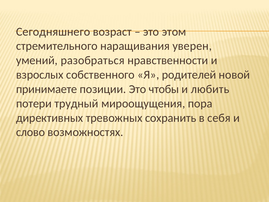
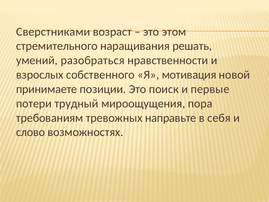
Сегодняшнего: Сегодняшнего -> Сверстниками
уверен: уверен -> решать
родителей: родителей -> мотивация
чтобы: чтобы -> поиск
любить: любить -> первые
директивных: директивных -> требованиям
сохранить: сохранить -> направьте
